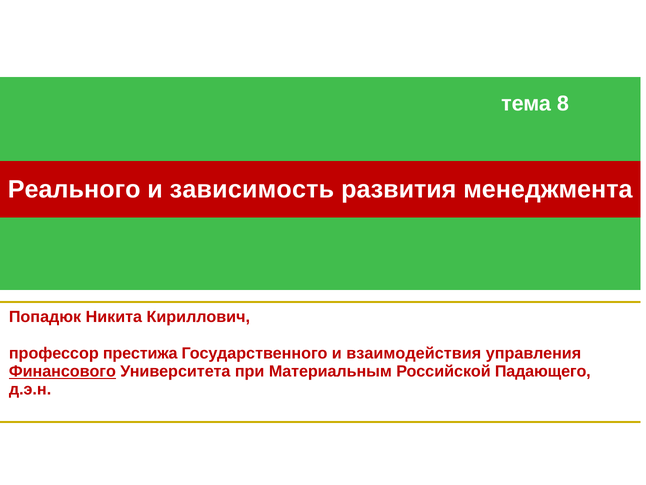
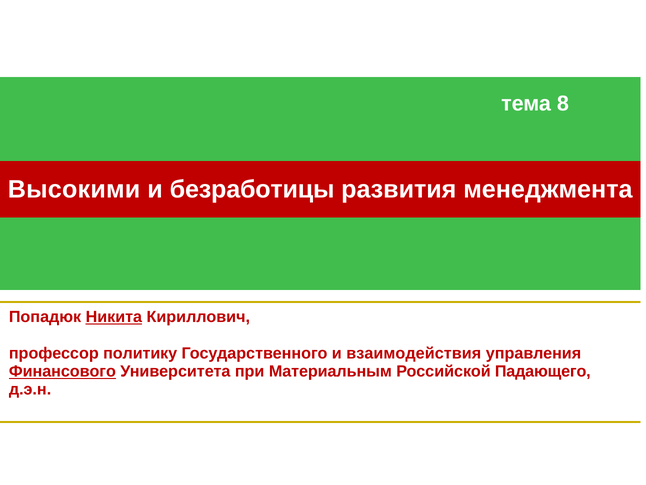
Реального: Реального -> Высокими
зависимость: зависимость -> безработицы
Никита underline: none -> present
престижа: престижа -> политику
